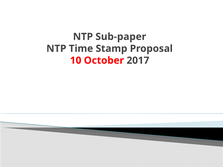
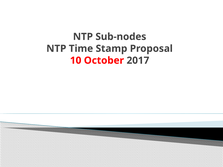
Sub-paper: Sub-paper -> Sub-nodes
